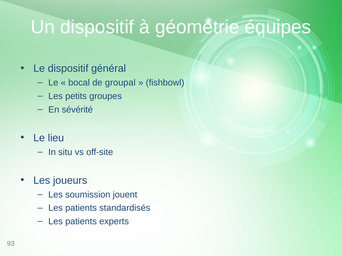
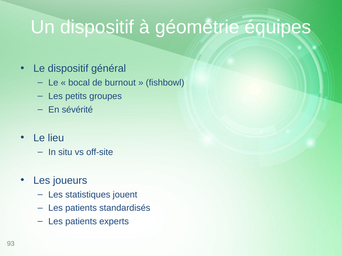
groupal: groupal -> burnout
soumission: soumission -> statistiques
